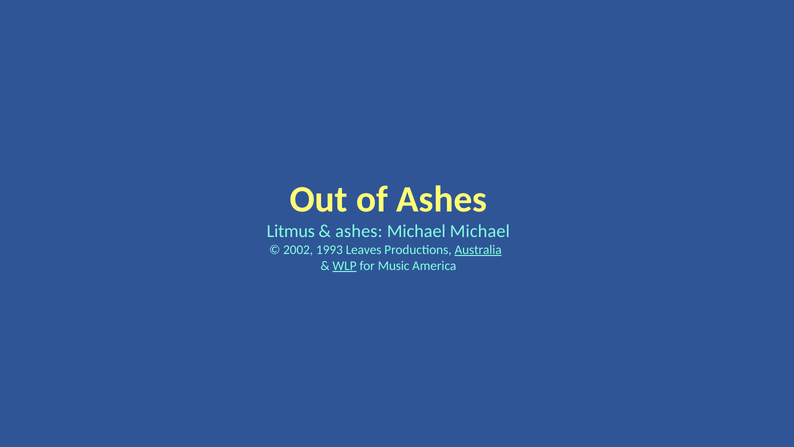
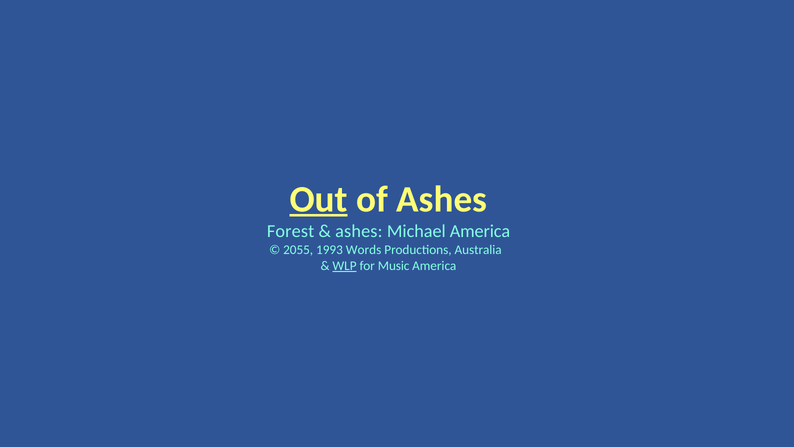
Out underline: none -> present
Litmus: Litmus -> Forest
Michael Michael: Michael -> America
2002: 2002 -> 2055
Leaves: Leaves -> Words
Australia underline: present -> none
